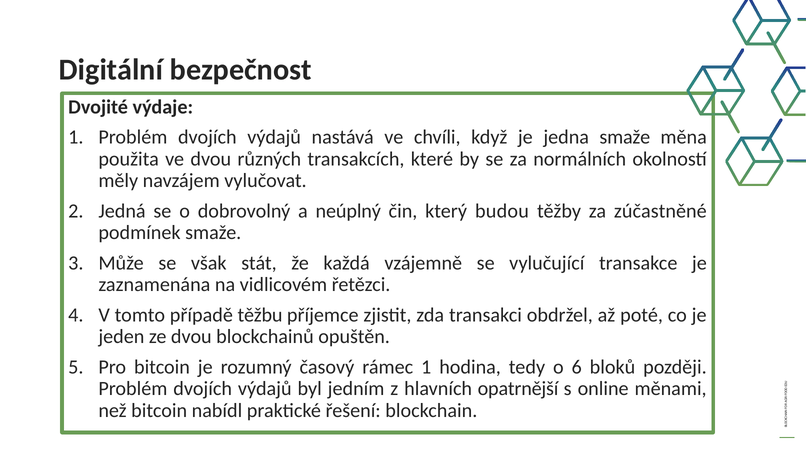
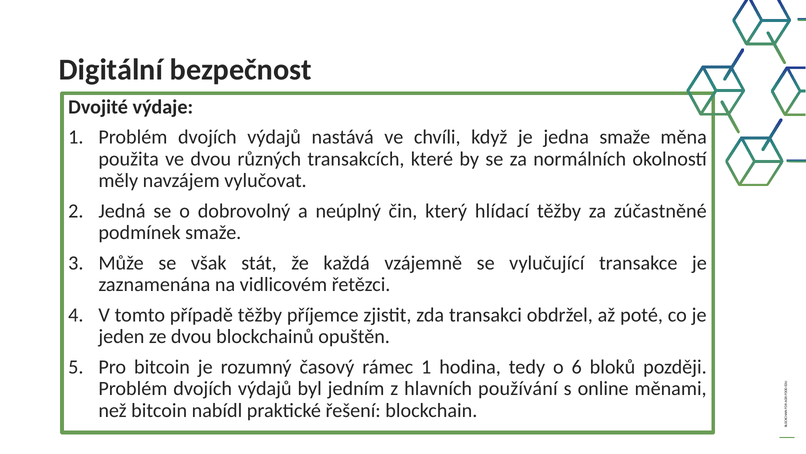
budou: budou -> hlídací
případě těžbu: těžbu -> těžby
opatrnější: opatrnější -> používání
